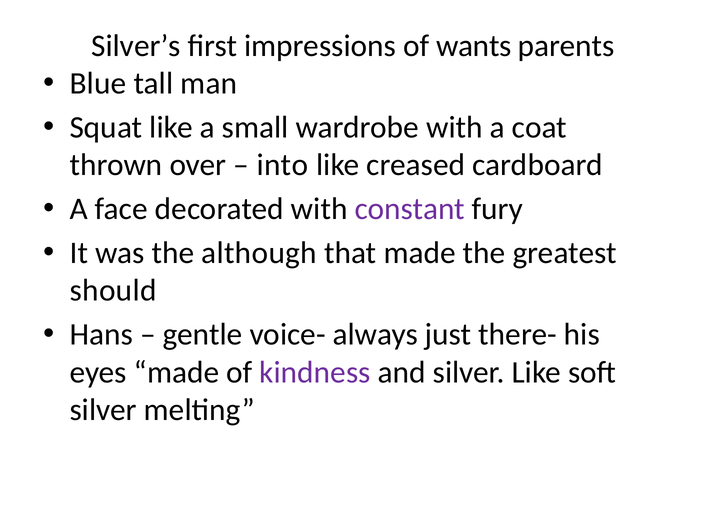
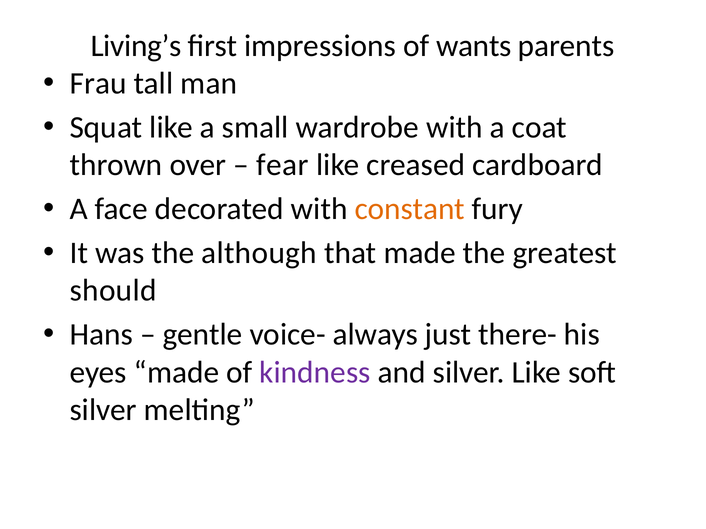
Silver’s: Silver’s -> Living’s
Blue: Blue -> Frau
into: into -> fear
constant colour: purple -> orange
